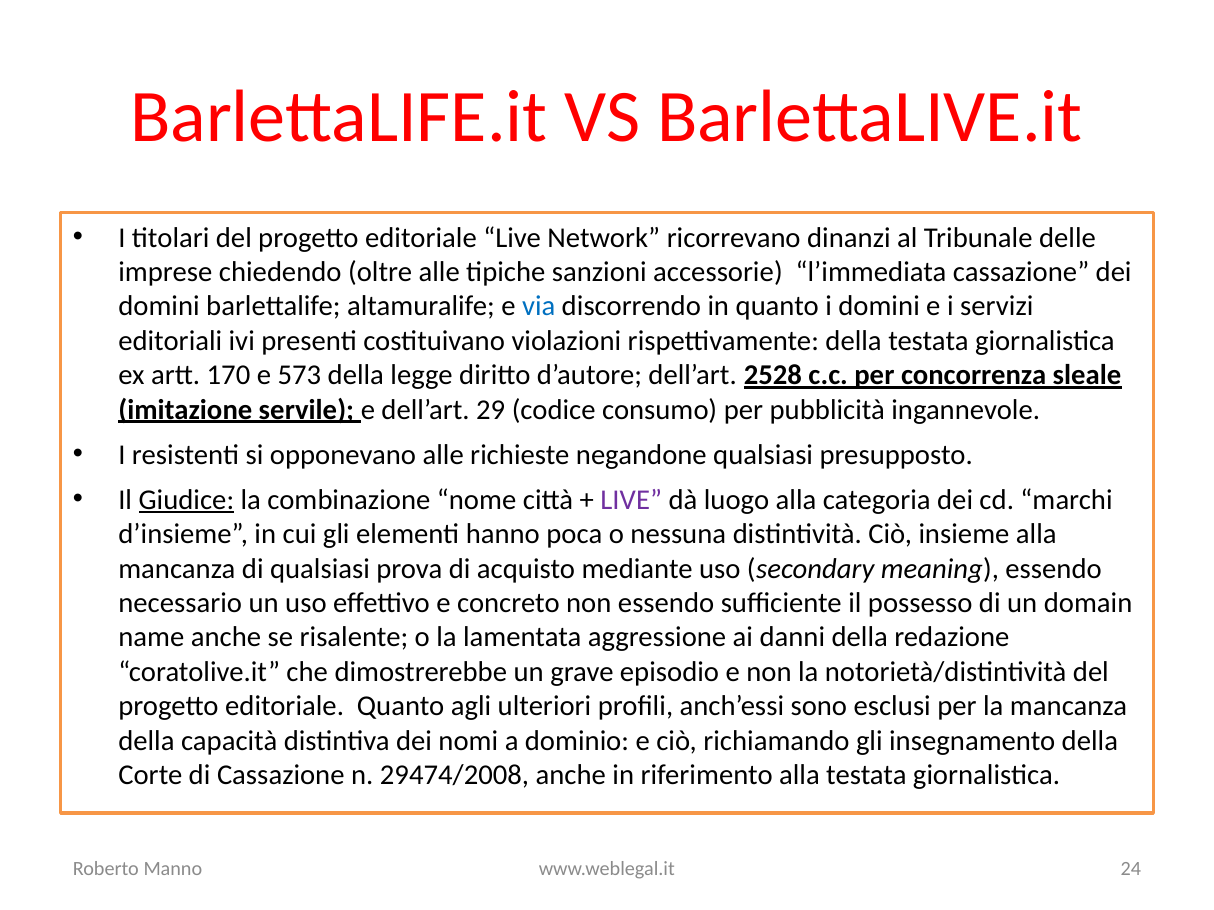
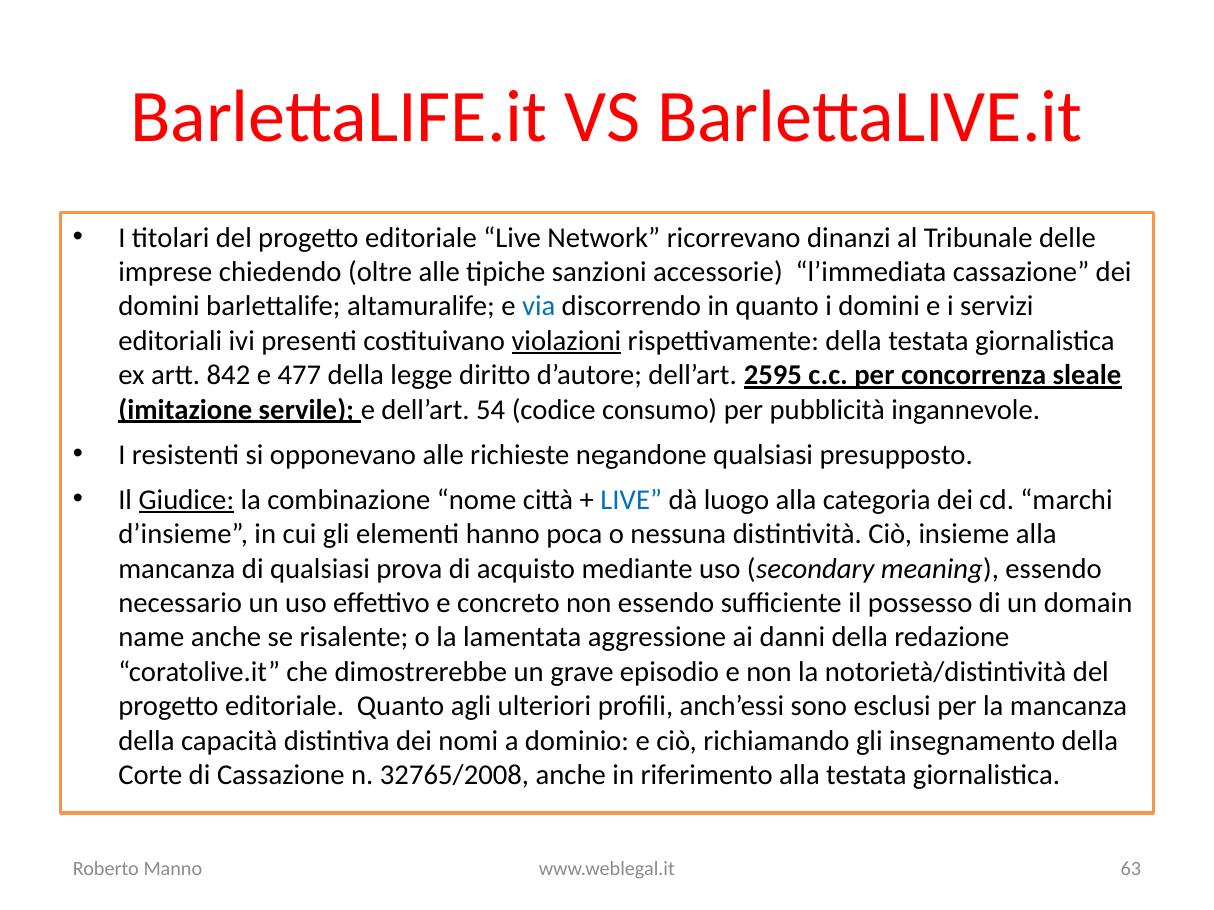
violazioni underline: none -> present
170: 170 -> 842
573: 573 -> 477
2528: 2528 -> 2595
29: 29 -> 54
LIVE at (631, 500) colour: purple -> blue
29474/2008: 29474/2008 -> 32765/2008
24: 24 -> 63
